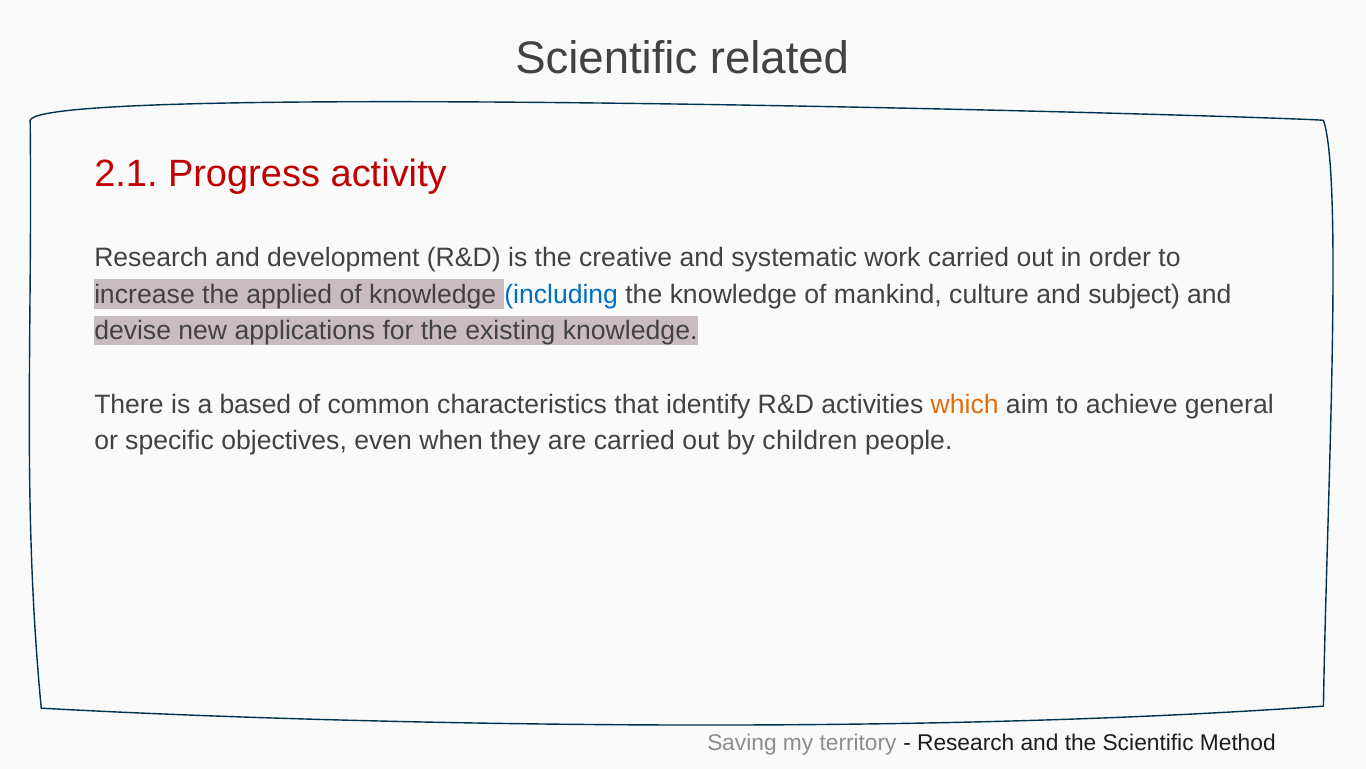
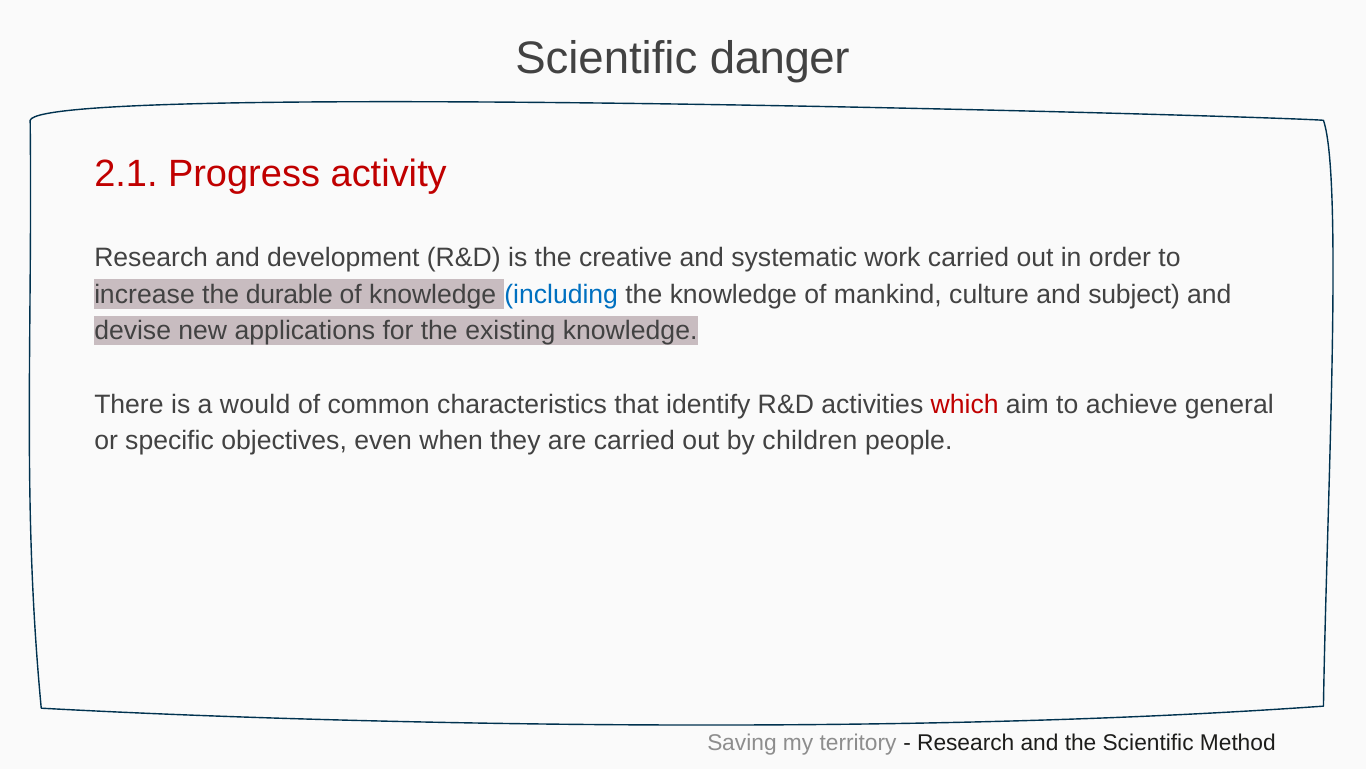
related: related -> danger
applied: applied -> durable
based: based -> would
which colour: orange -> red
